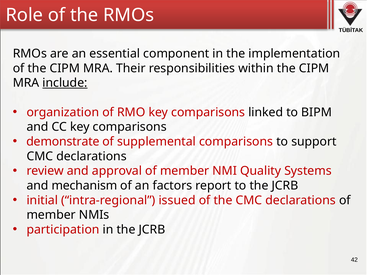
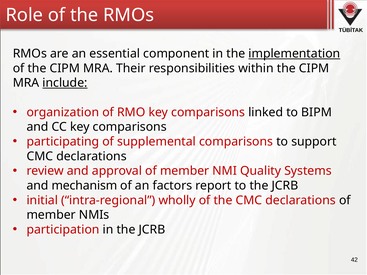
implementation underline: none -> present
demonstrate: demonstrate -> participating
issued: issued -> wholly
